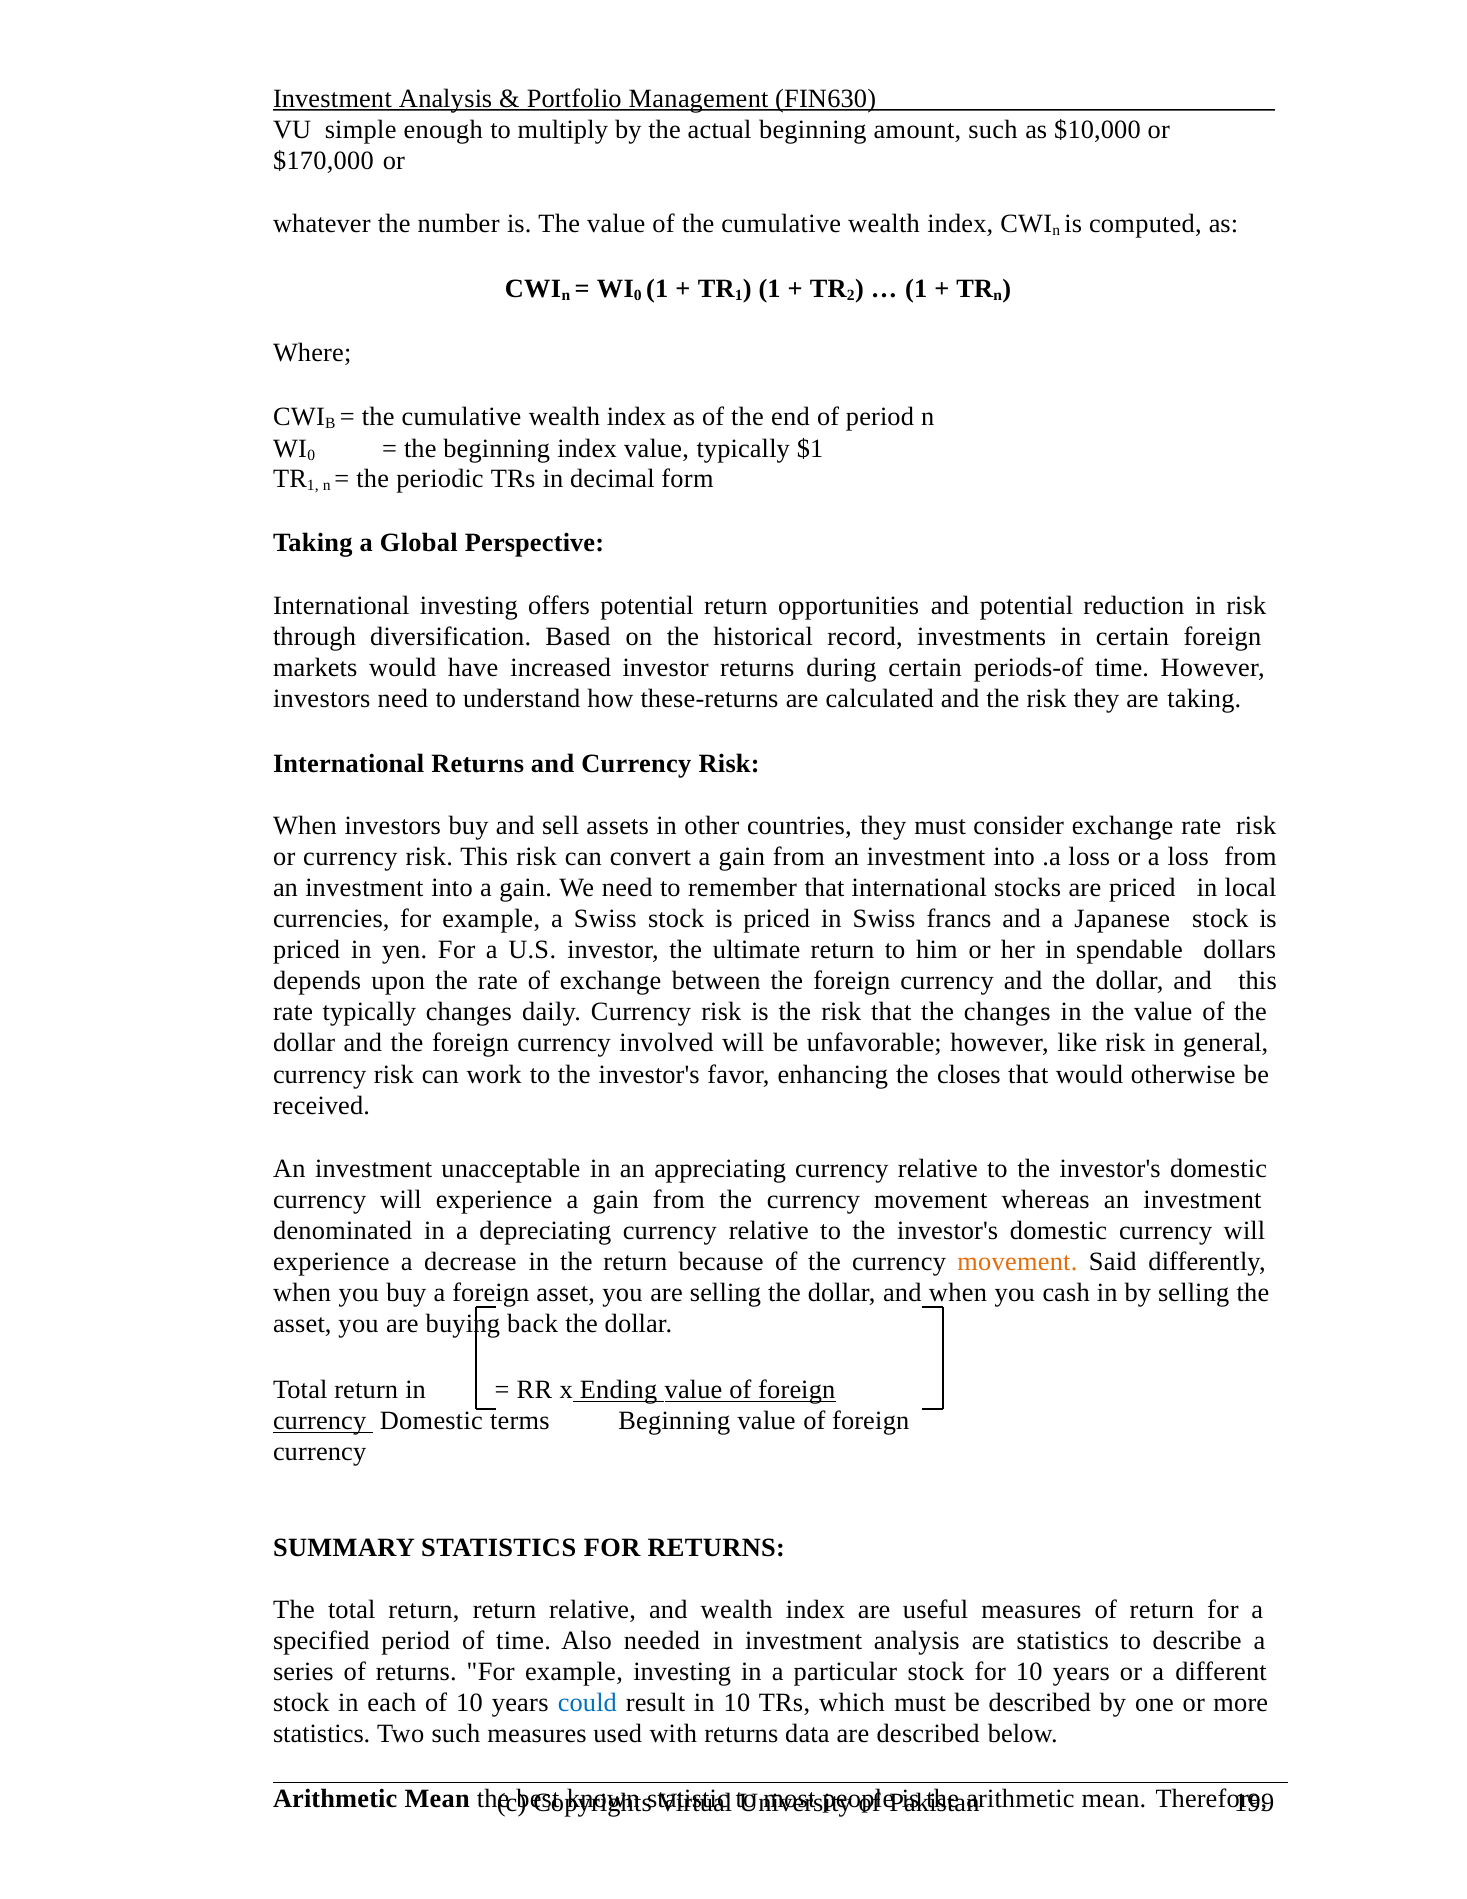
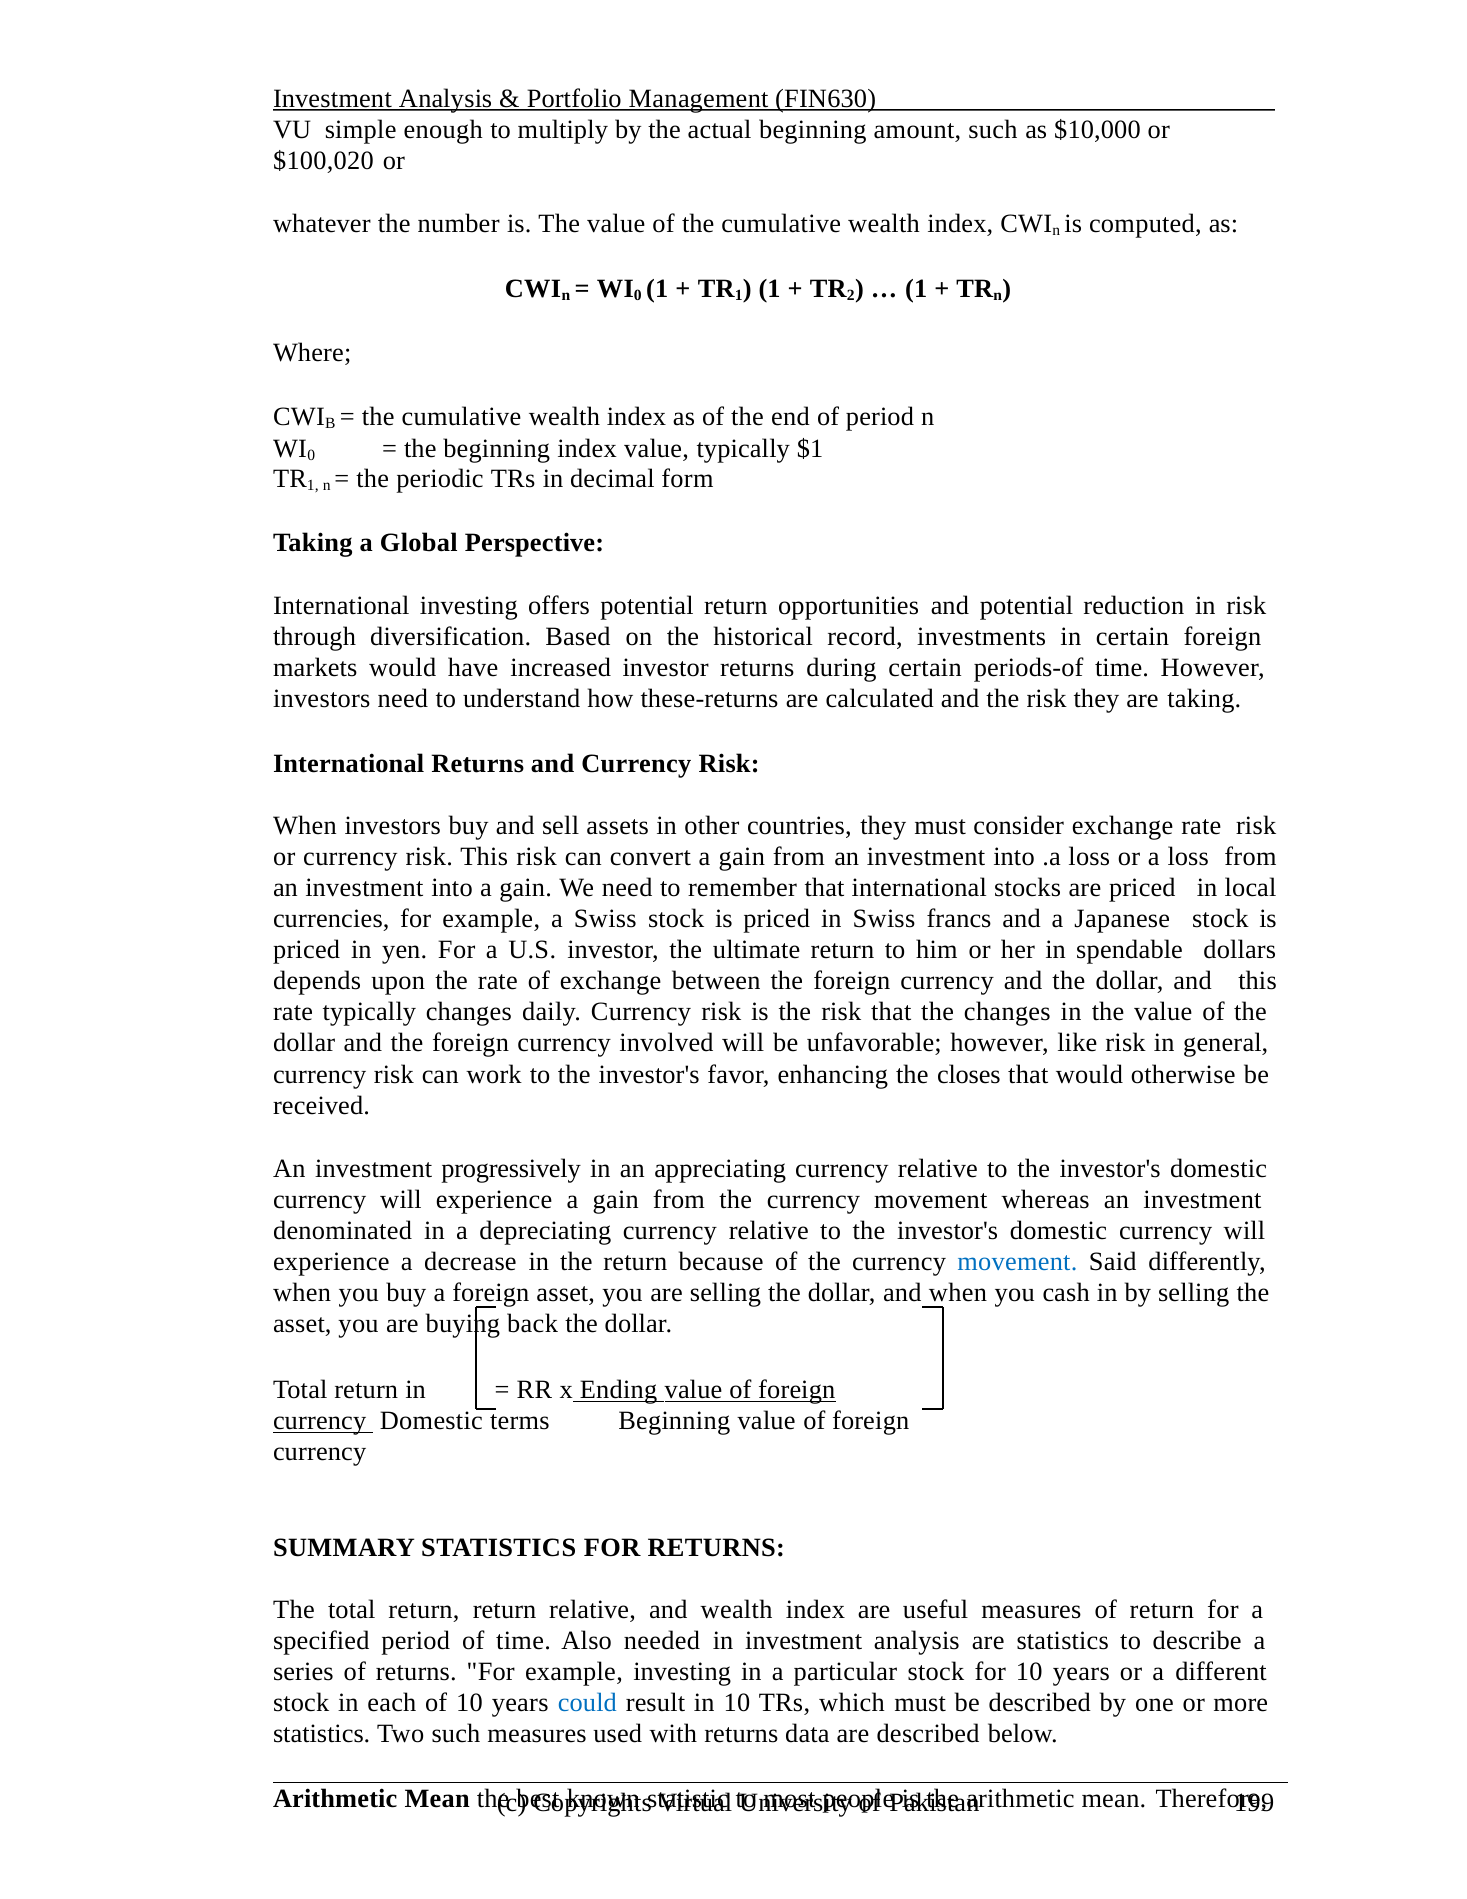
$170,000: $170,000 -> $100,020
unacceptable: unacceptable -> progressively
movement at (1017, 1262) colour: orange -> blue
